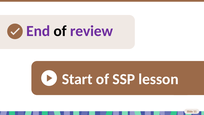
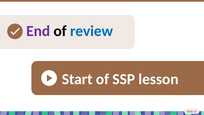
review colour: purple -> blue
